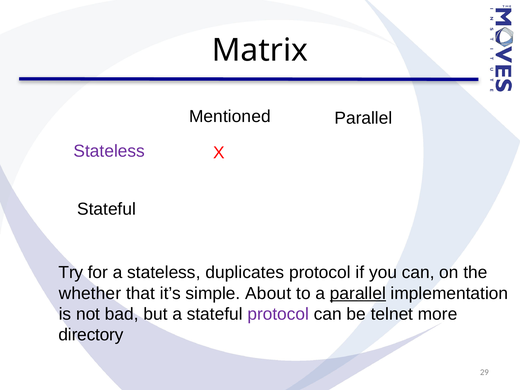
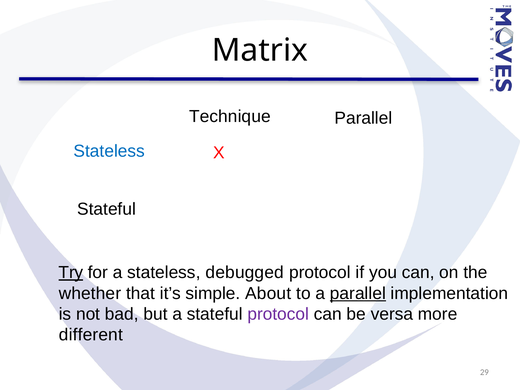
Mentioned: Mentioned -> Technique
Stateless at (109, 151) colour: purple -> blue
Try underline: none -> present
duplicates: duplicates -> debugged
telnet: telnet -> versa
directory: directory -> different
